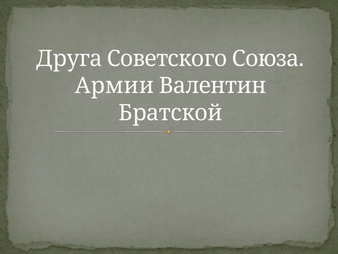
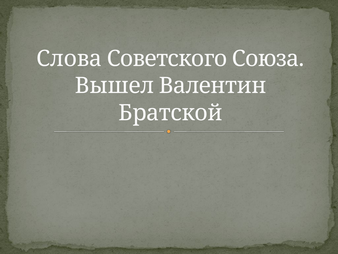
Друга: Друга -> Слова
Армии: Армии -> Вышел
